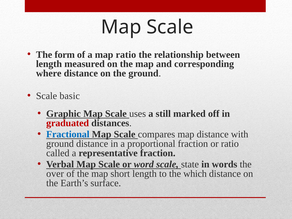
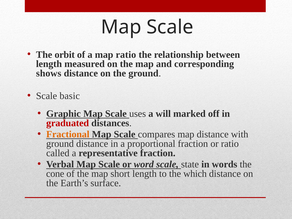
form: form -> orbit
where: where -> shows
still: still -> will
Fractional colour: blue -> orange
over: over -> cone
